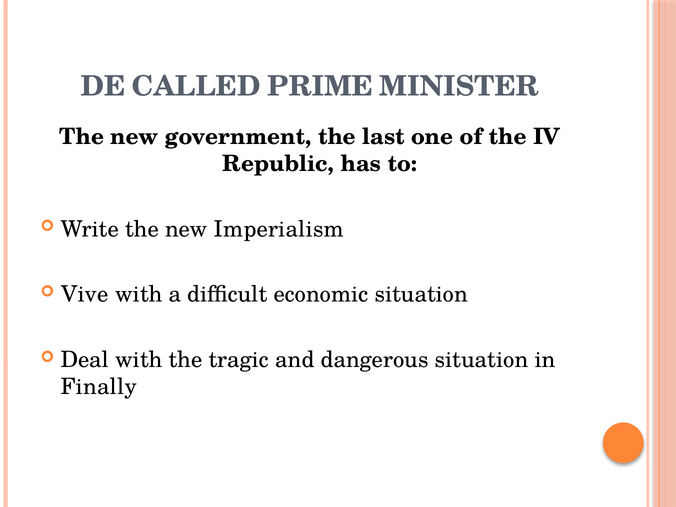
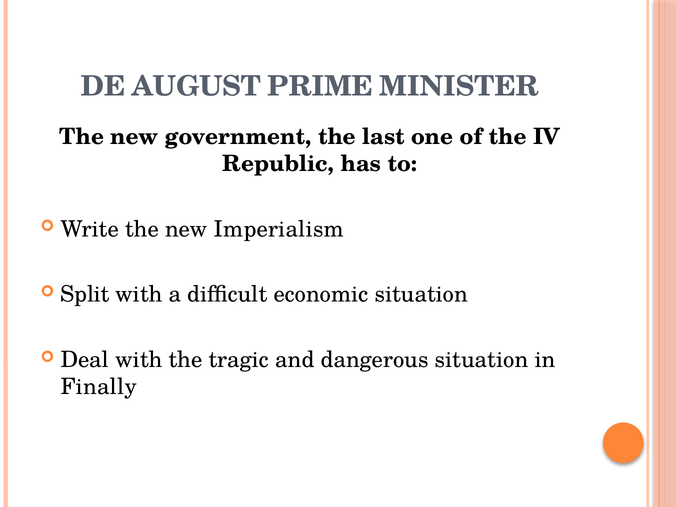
CALLED: CALLED -> AUGUST
Vive: Vive -> Split
